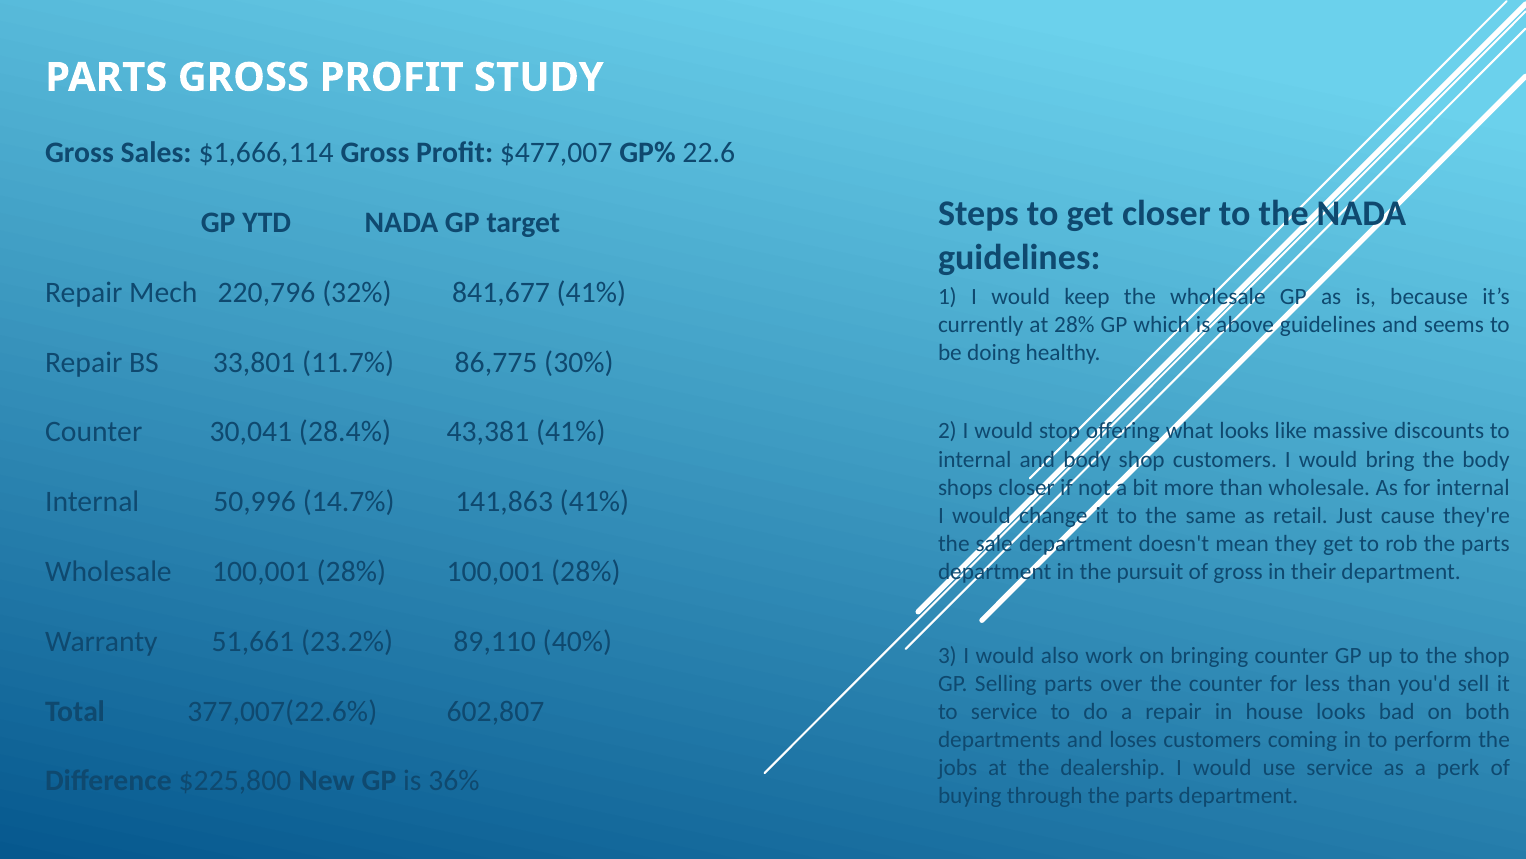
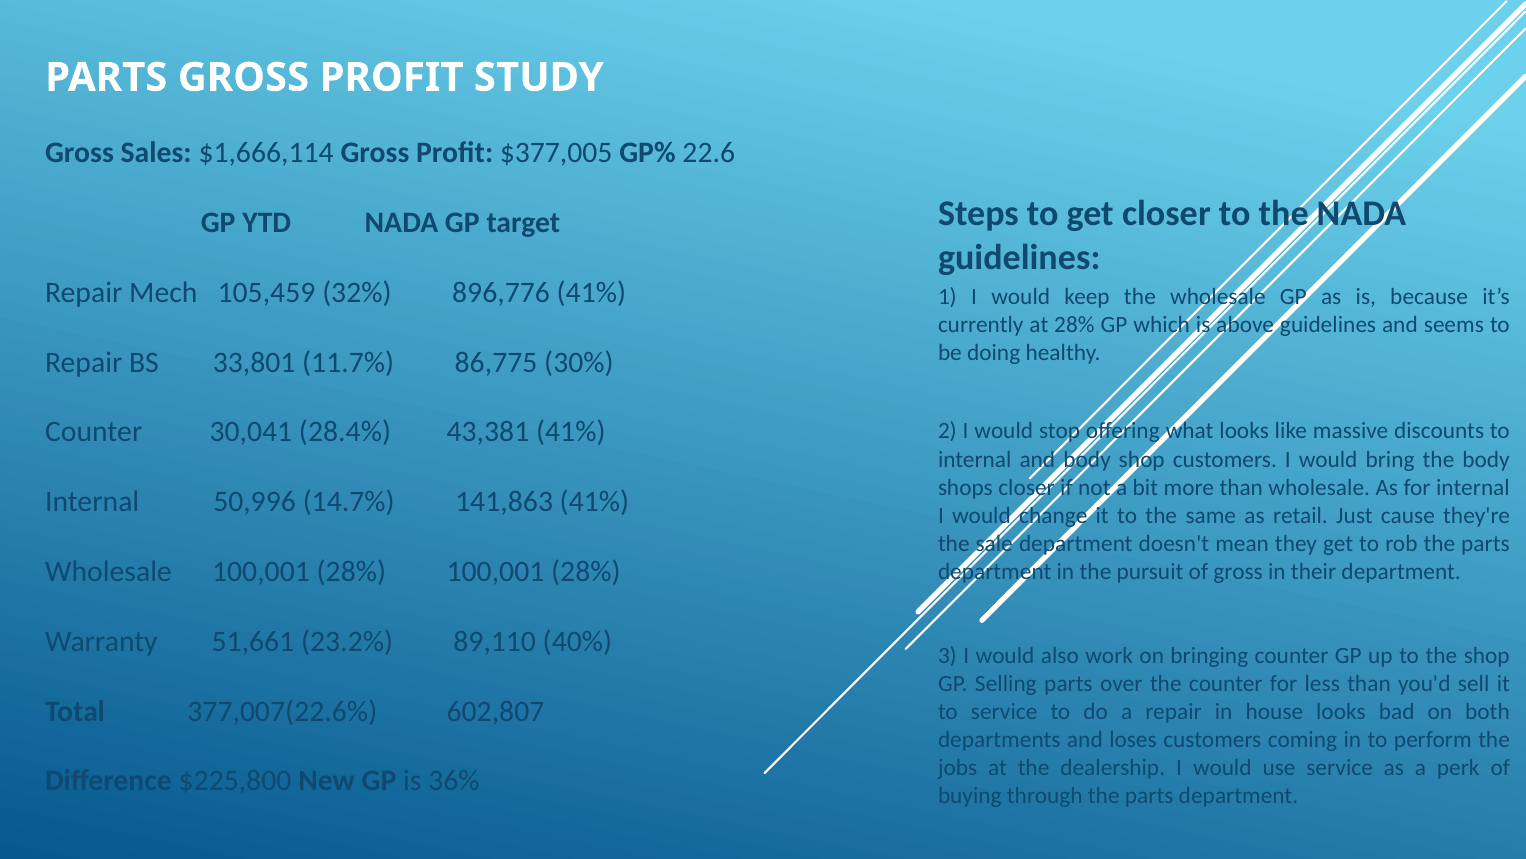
$477,007: $477,007 -> $377,005
220,796: 220,796 -> 105,459
841,677: 841,677 -> 896,776
